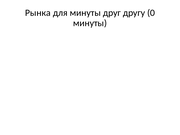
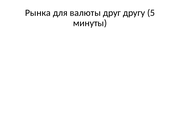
для минуты: минуты -> валюты
0: 0 -> 5
